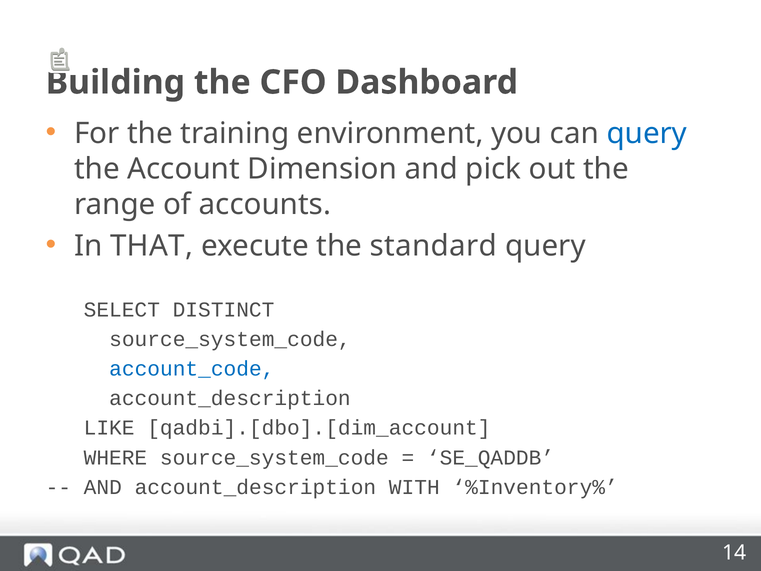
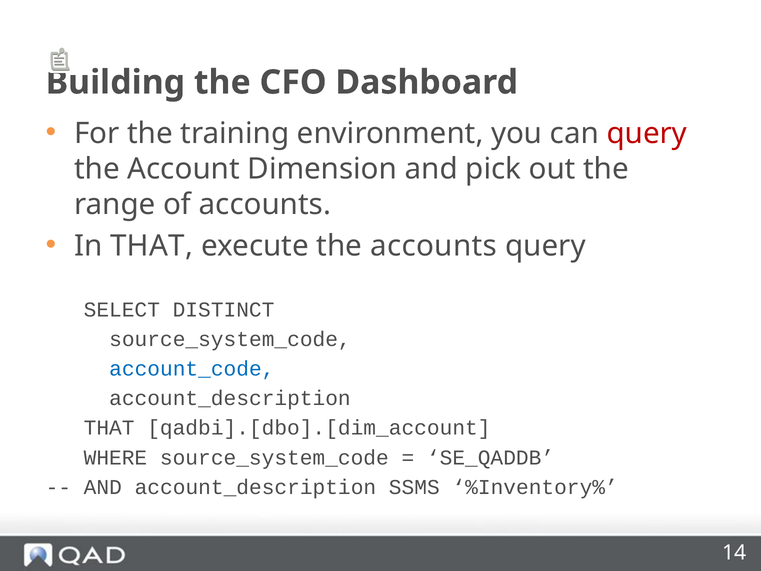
query at (647, 133) colour: blue -> red
the standard: standard -> accounts
LIKE at (109, 428): LIKE -> THAT
WITH: WITH -> SSMS
